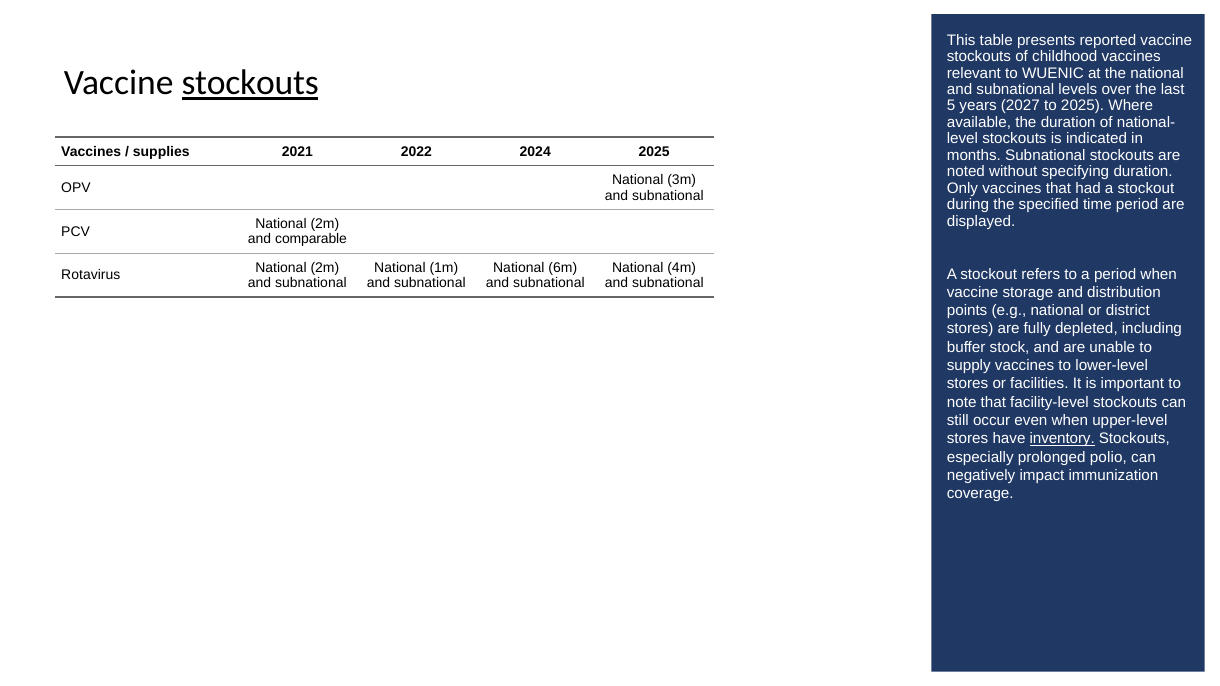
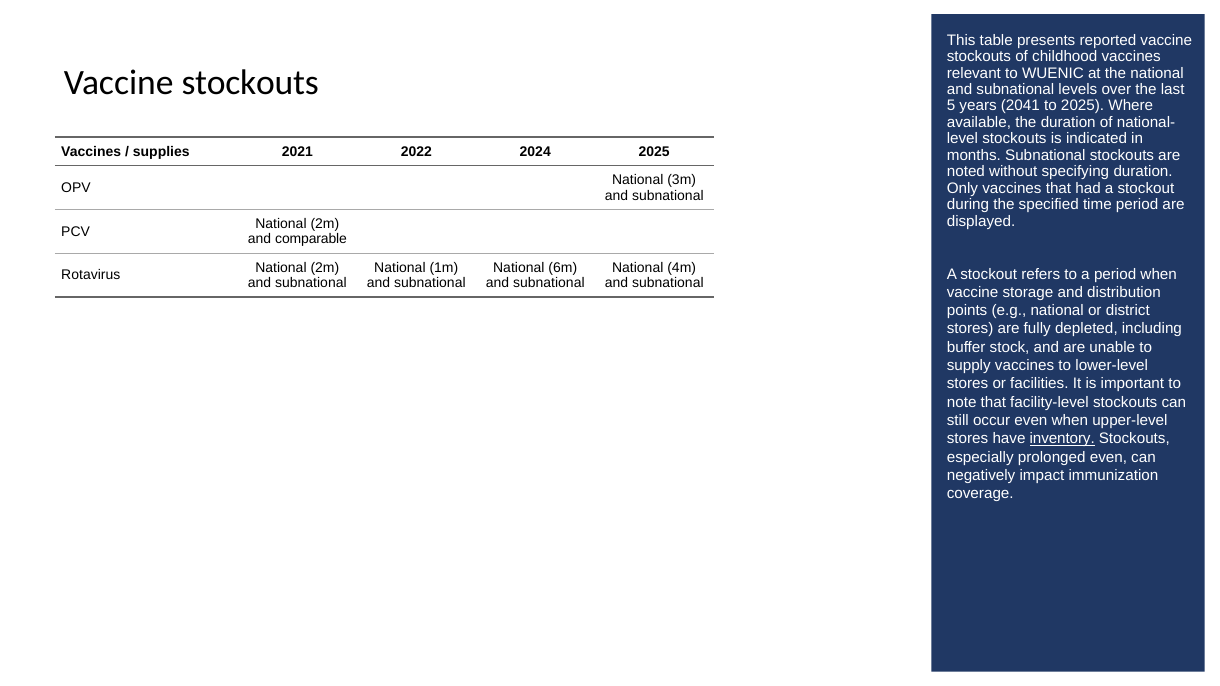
stockouts at (250, 83) underline: present -> none
2027: 2027 -> 2041
prolonged polio: polio -> even
